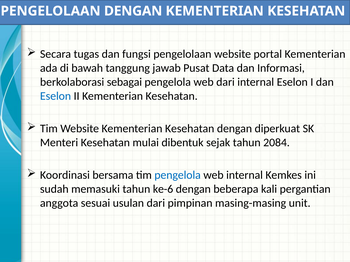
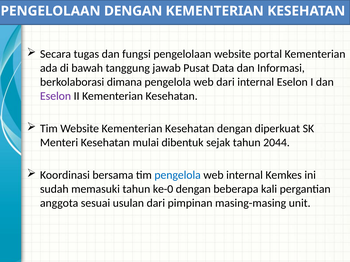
sebagai: sebagai -> dimana
Eselon at (56, 96) colour: blue -> purple
2084: 2084 -> 2044
ke-6: ke-6 -> ke-0
